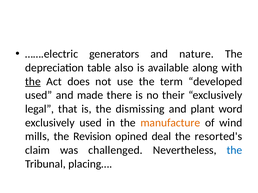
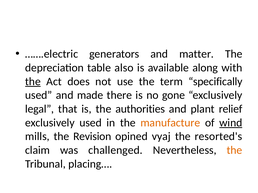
nature: nature -> matter
developed: developed -> specifically
their: their -> gone
dismissing: dismissing -> authorities
word: word -> relief
wind underline: none -> present
deal: deal -> vyaj
the at (234, 151) colour: blue -> orange
